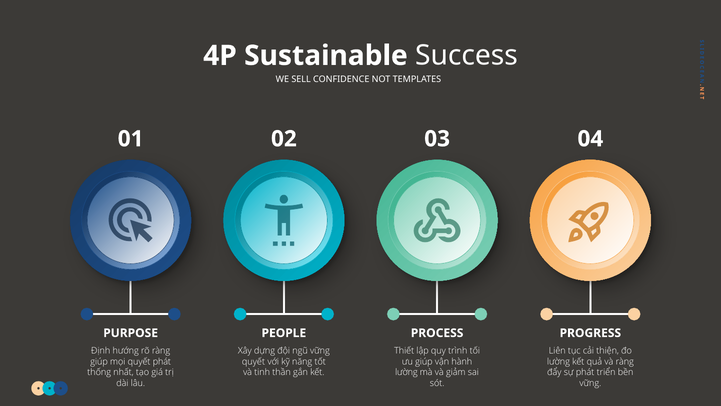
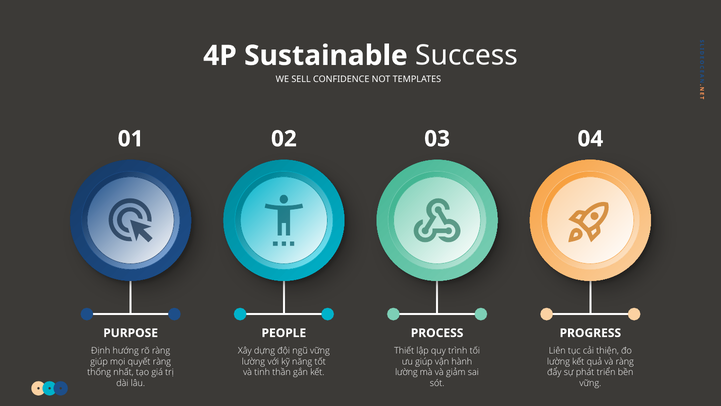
quyết phát: phát -> ràng
quyết at (253, 361): quyết -> lường
